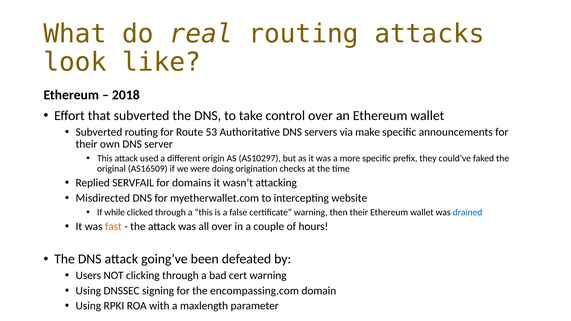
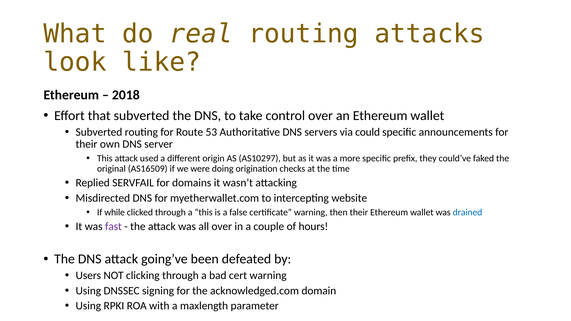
make: make -> could
fast colour: orange -> purple
encompassing.com: encompassing.com -> acknowledged.com
